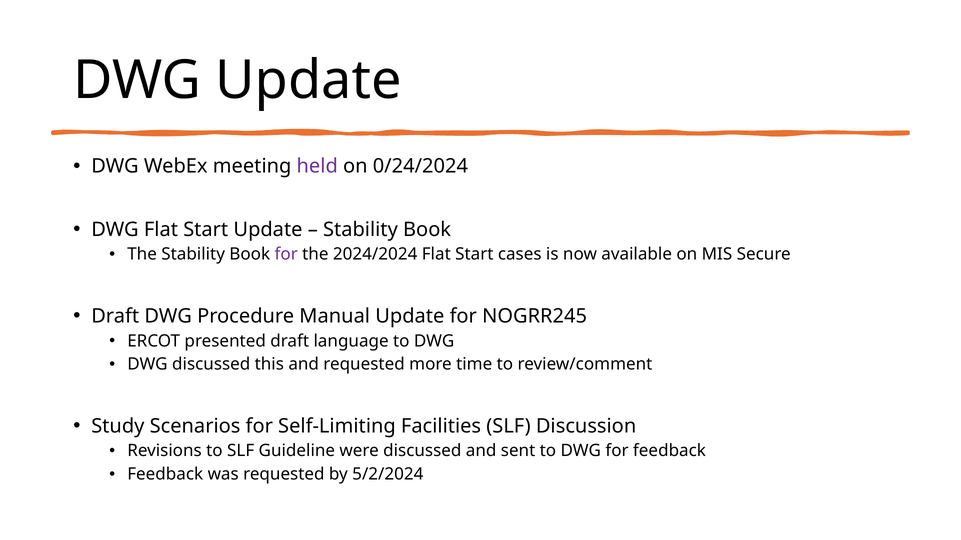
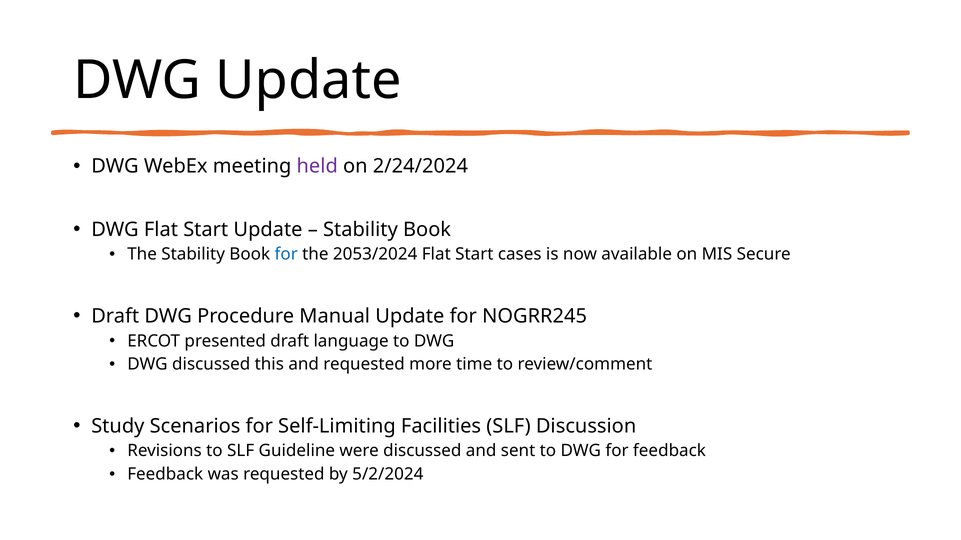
0/24/2024: 0/24/2024 -> 2/24/2024
for at (286, 255) colour: purple -> blue
2024/2024: 2024/2024 -> 2053/2024
